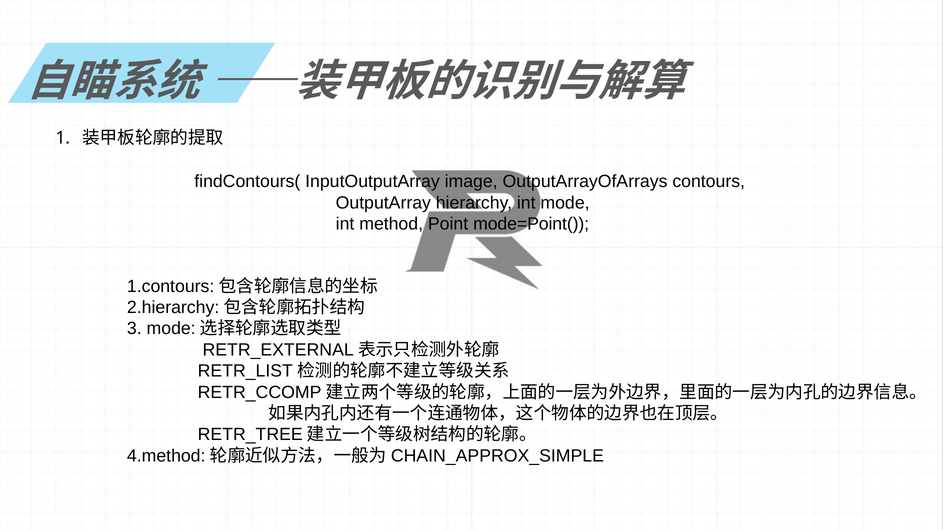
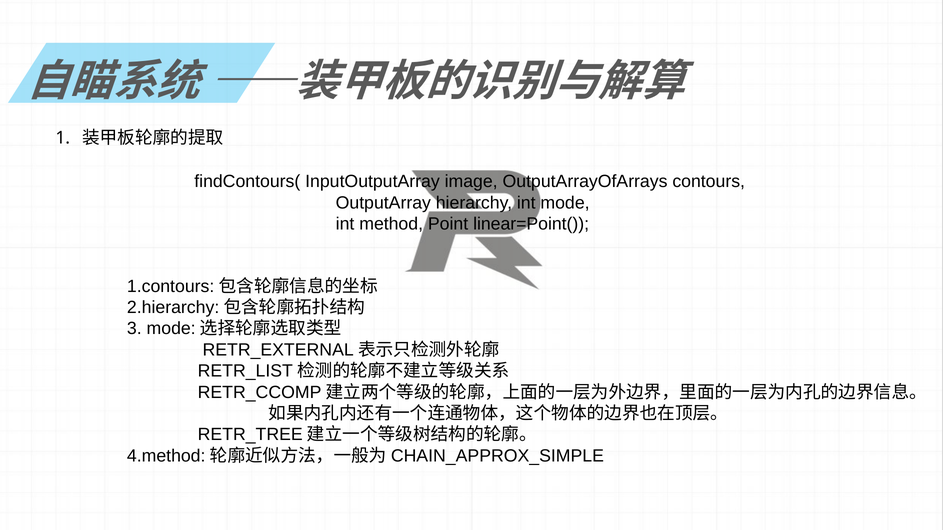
mode=Point(: mode=Point( -> linear=Point(
